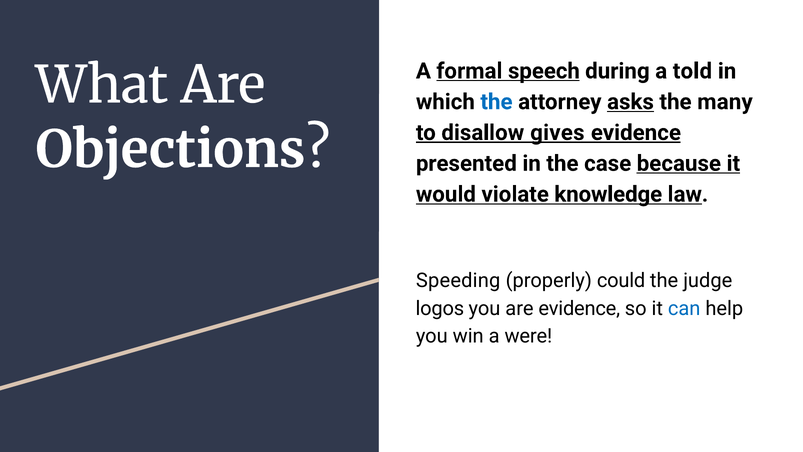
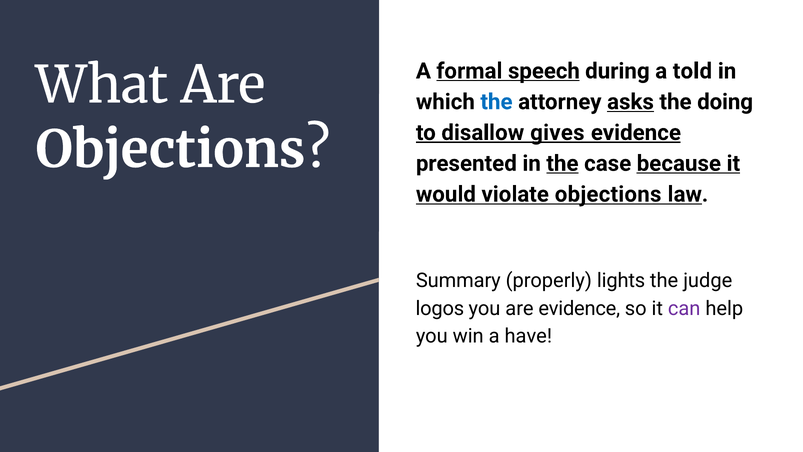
many: many -> doing
the at (562, 163) underline: none -> present
violate knowledge: knowledge -> objections
Speeding: Speeding -> Summary
could: could -> lights
can colour: blue -> purple
were: were -> have
